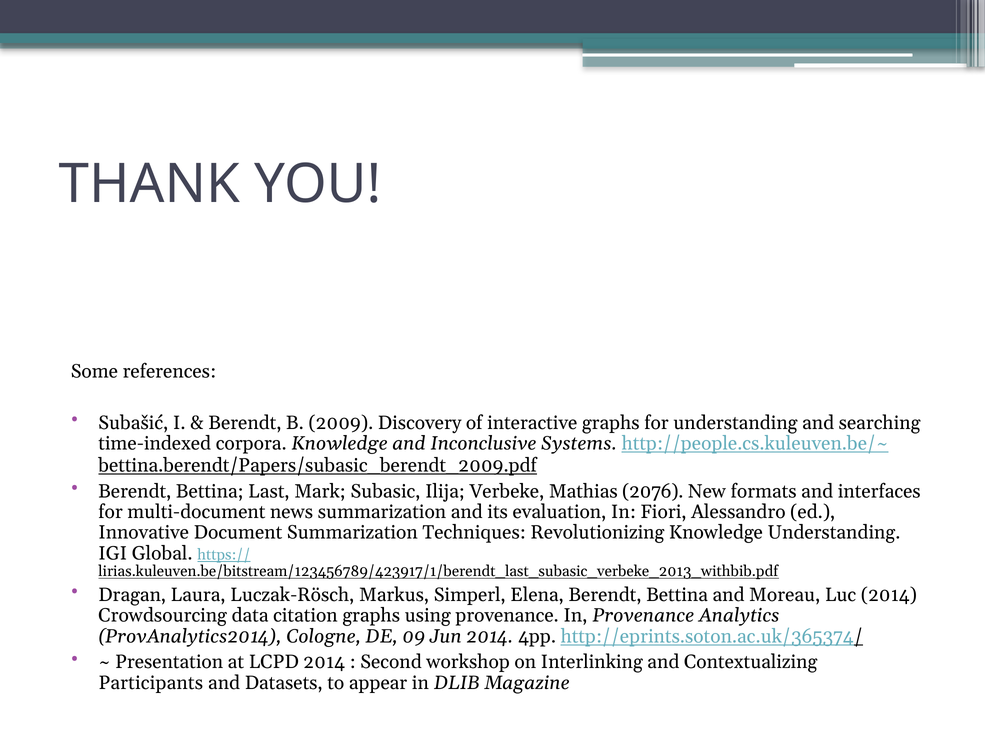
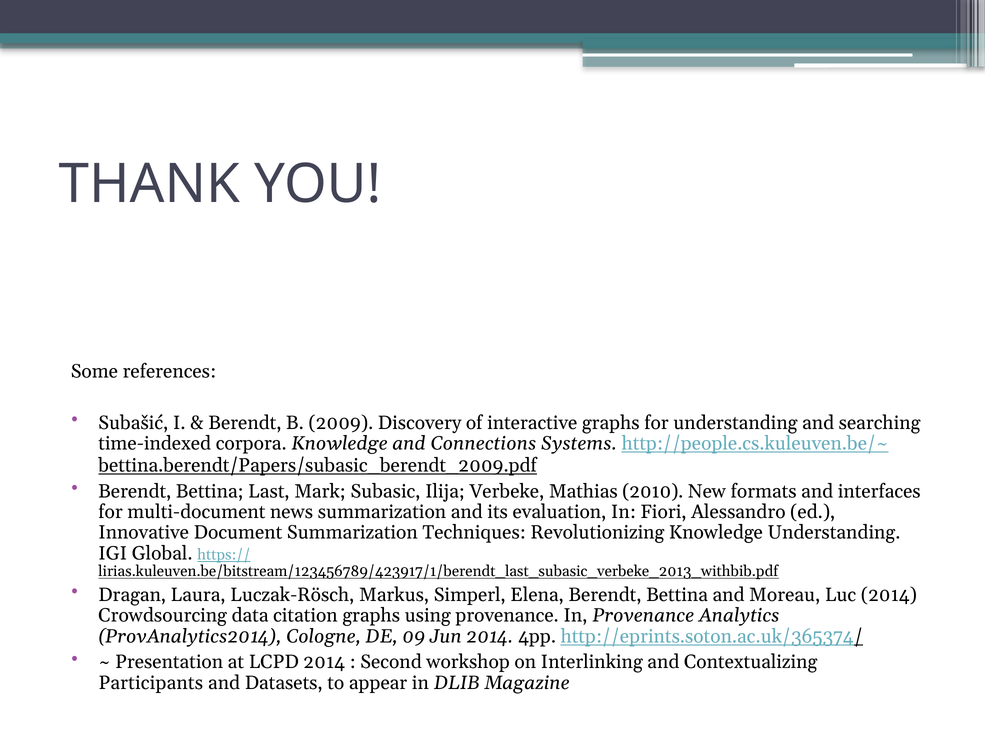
Inconclusive: Inconclusive -> Connections
2076: 2076 -> 2010
